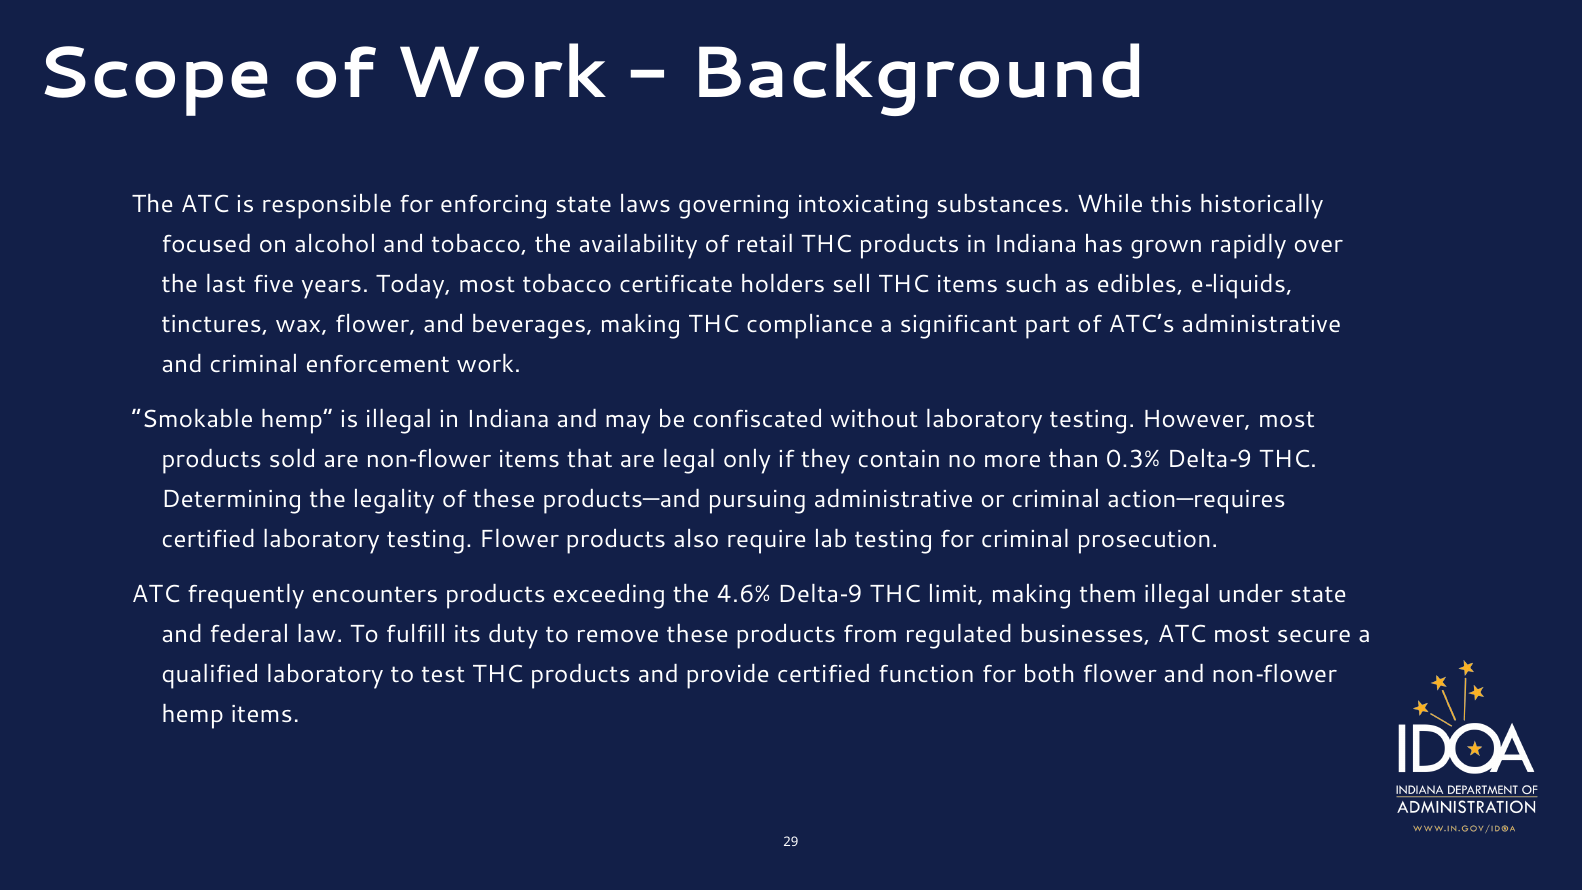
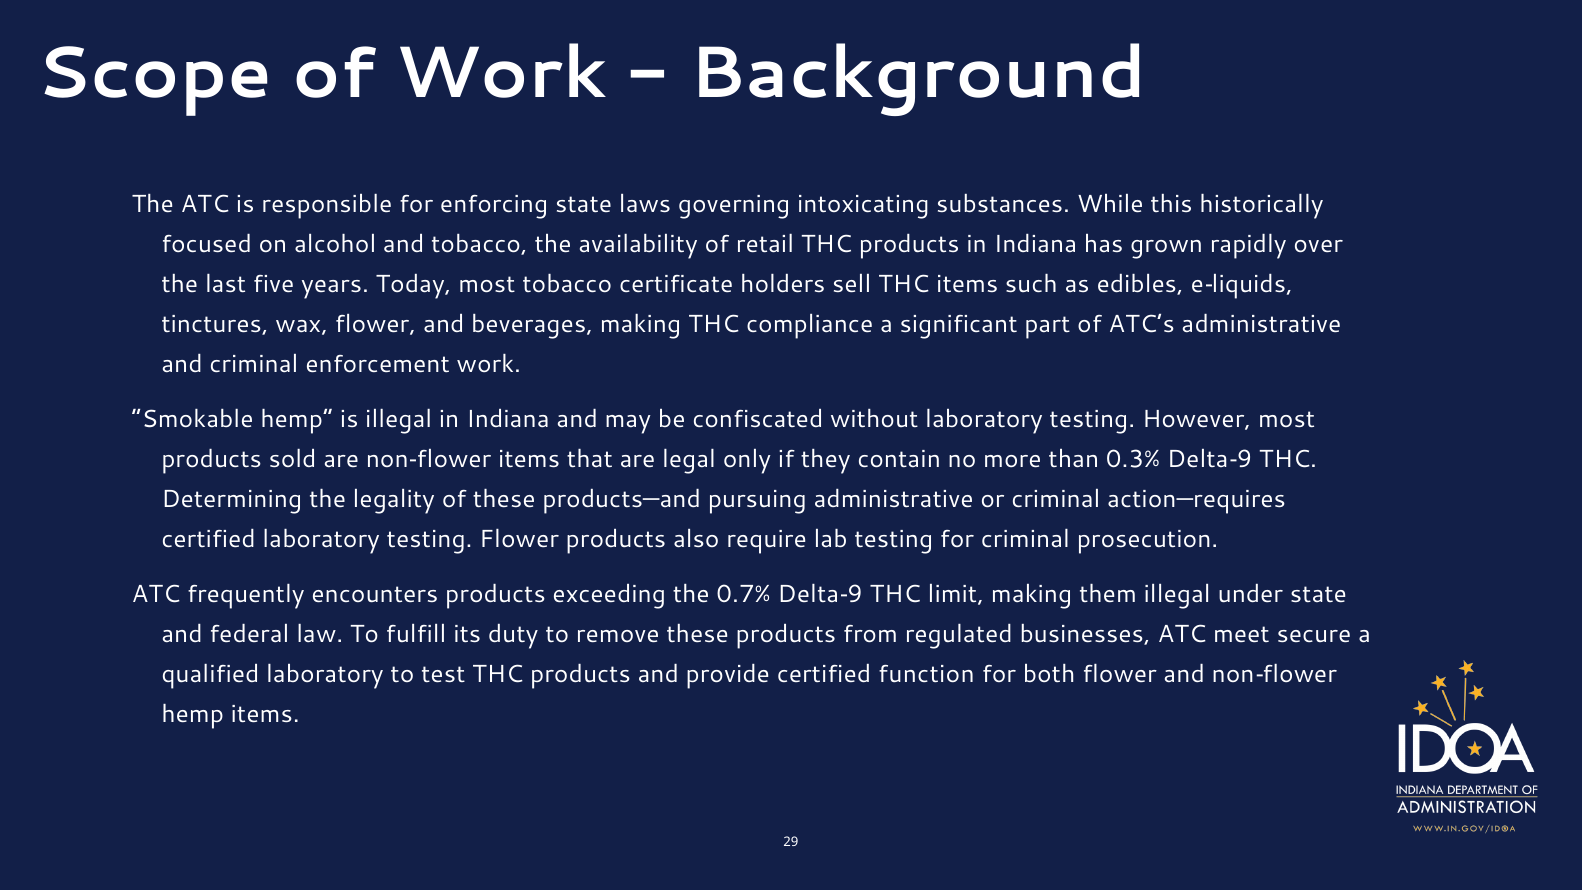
4.6%: 4.6% -> 0.7%
ATC most: most -> meet
